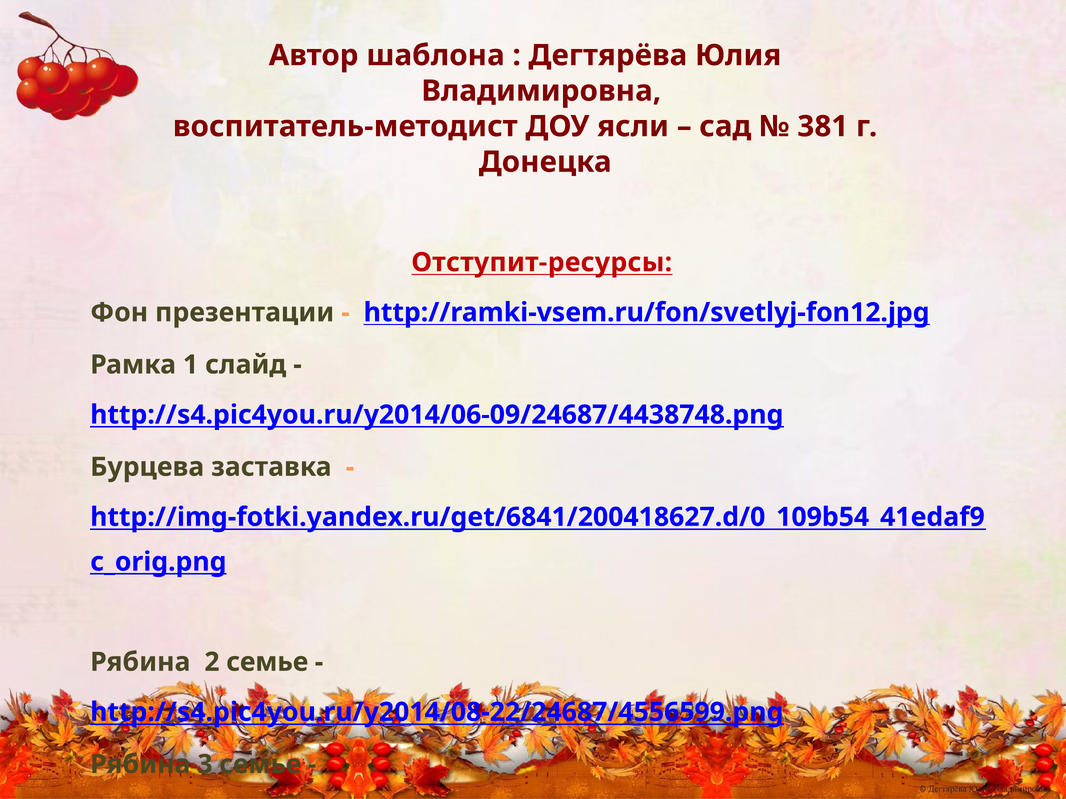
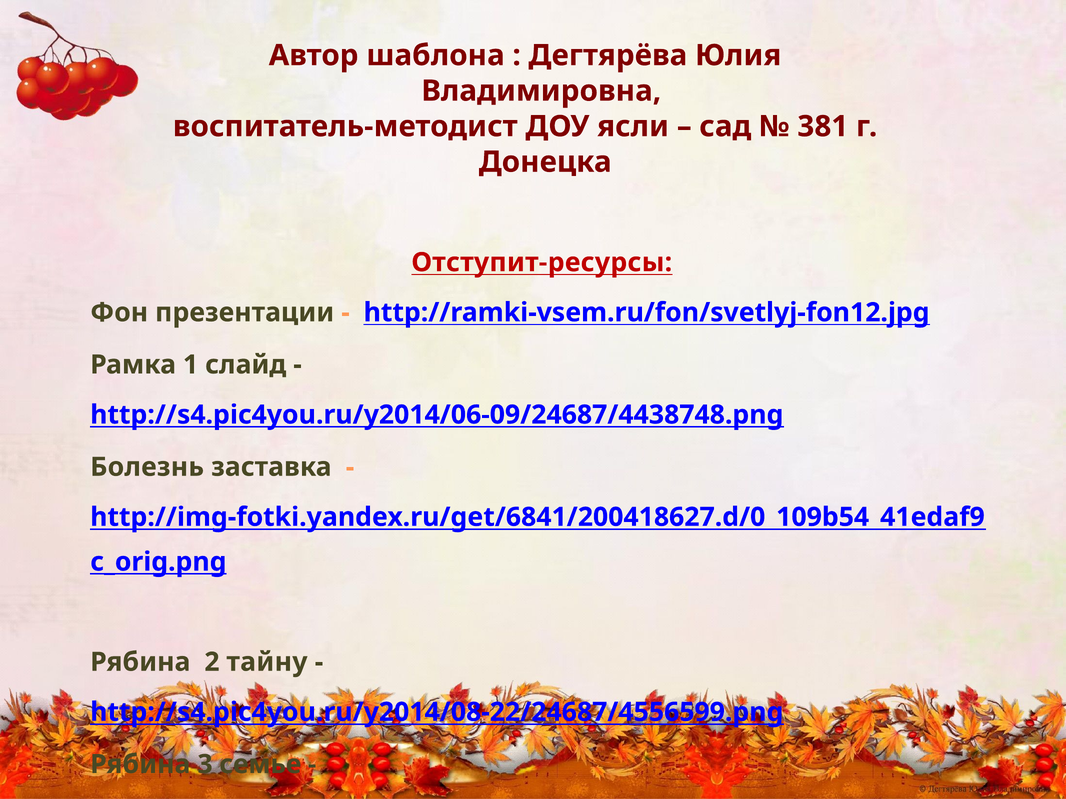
Бурцева: Бурцева -> Болезнь
2 семье: семье -> тайну
